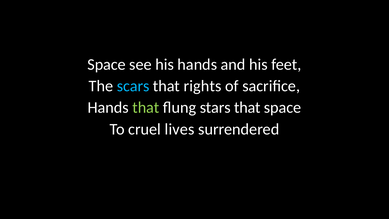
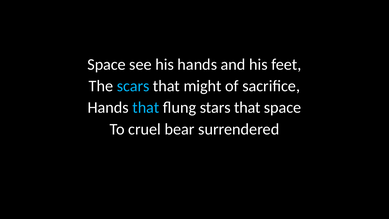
rights: rights -> might
that at (146, 107) colour: light green -> light blue
lives: lives -> bear
